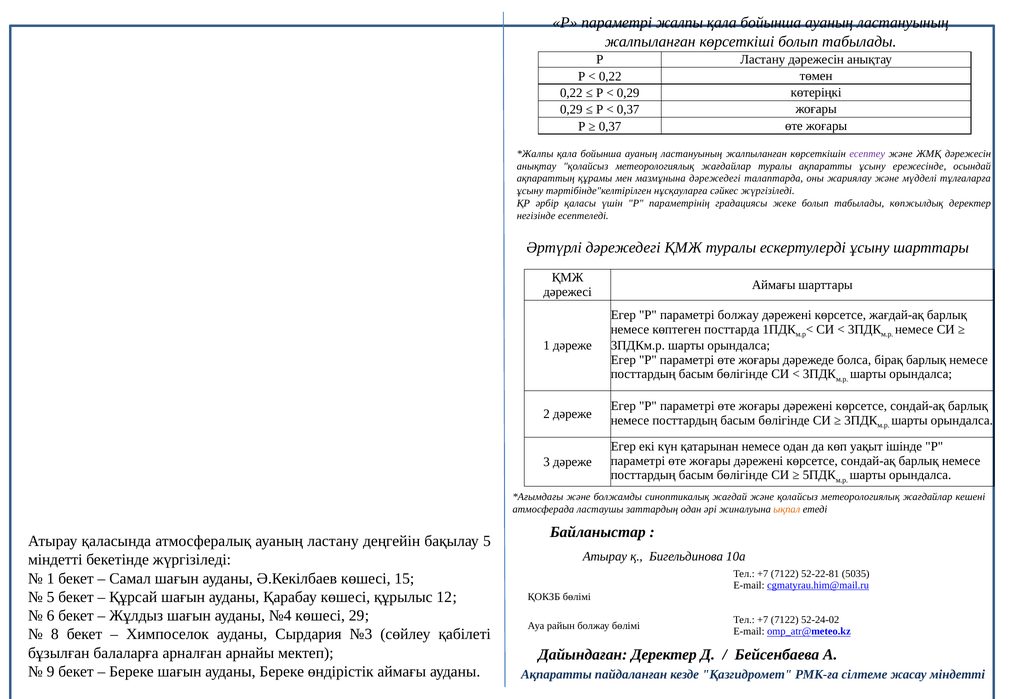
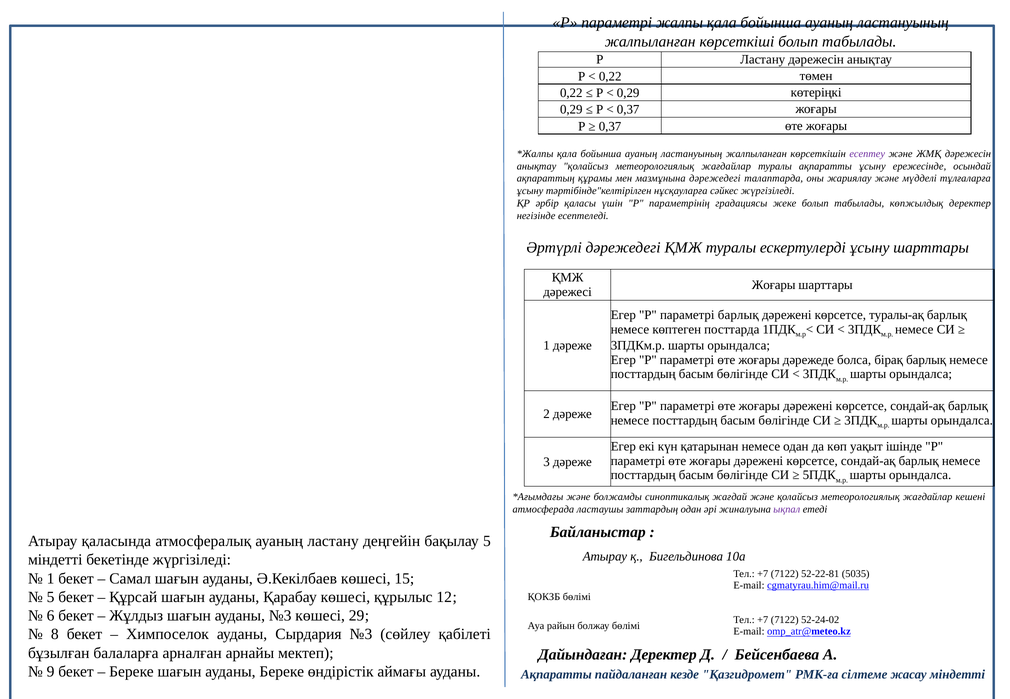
Аймағы at (774, 285): Аймағы -> Жоғары
параметрі болжау: болжау -> барлық
жағдай-ақ: жағдай-ақ -> туралы-ақ
ықпал colour: orange -> purple
ауданы №4: №4 -> №3
